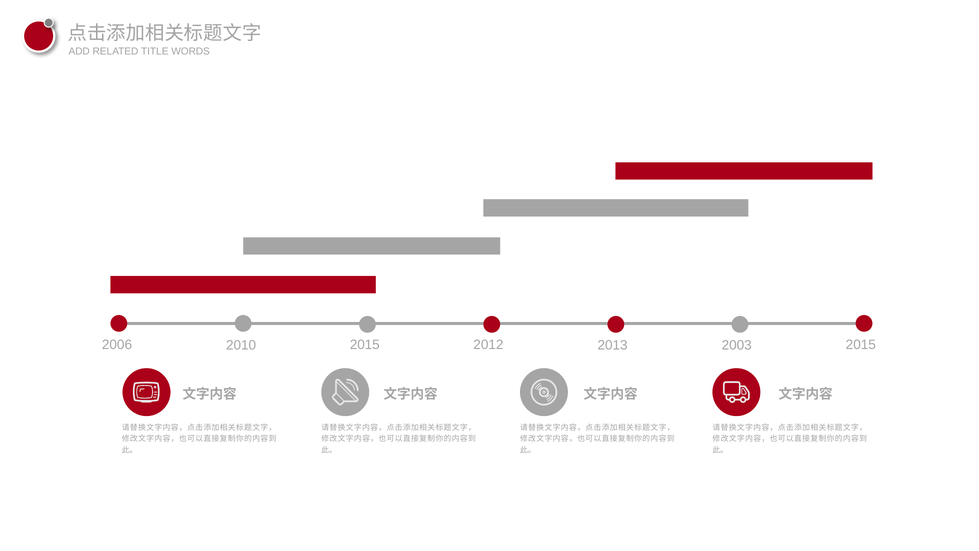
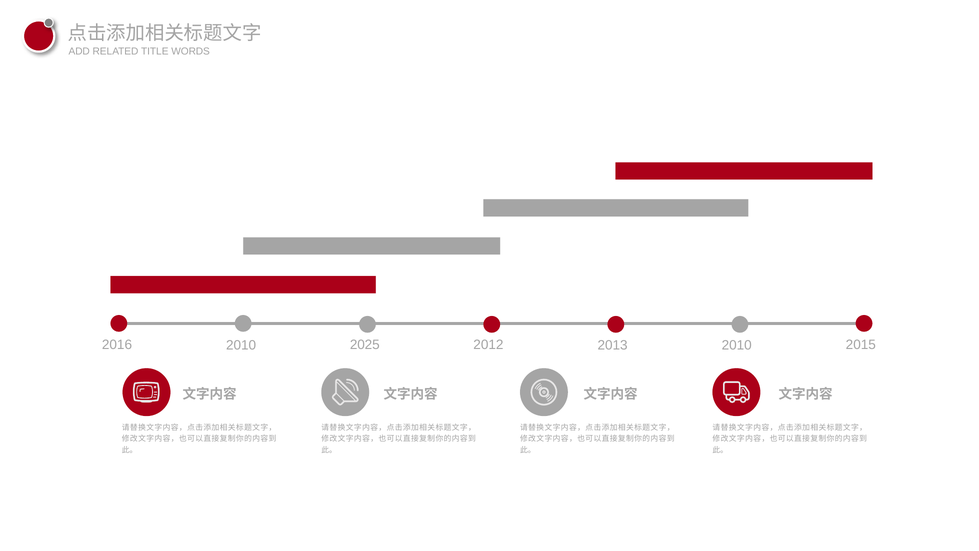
2015 at (365, 344): 2015 -> 2025
2006: 2006 -> 2016
2003 at (737, 345): 2003 -> 2010
